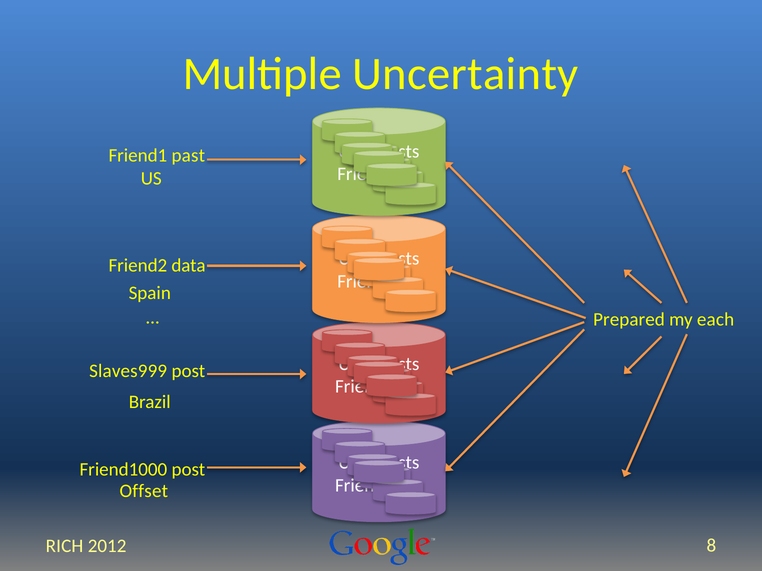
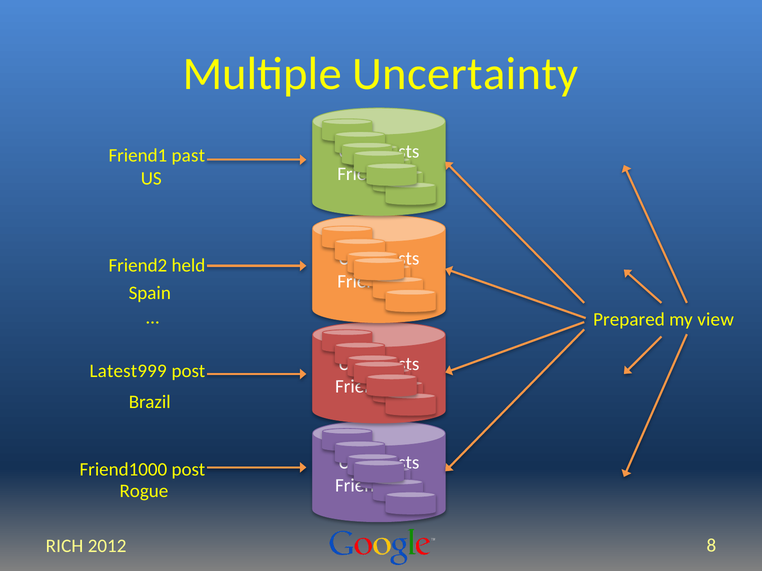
data: data -> held
each: each -> view
Slaves999: Slaves999 -> Latest999
Offset: Offset -> Rogue
